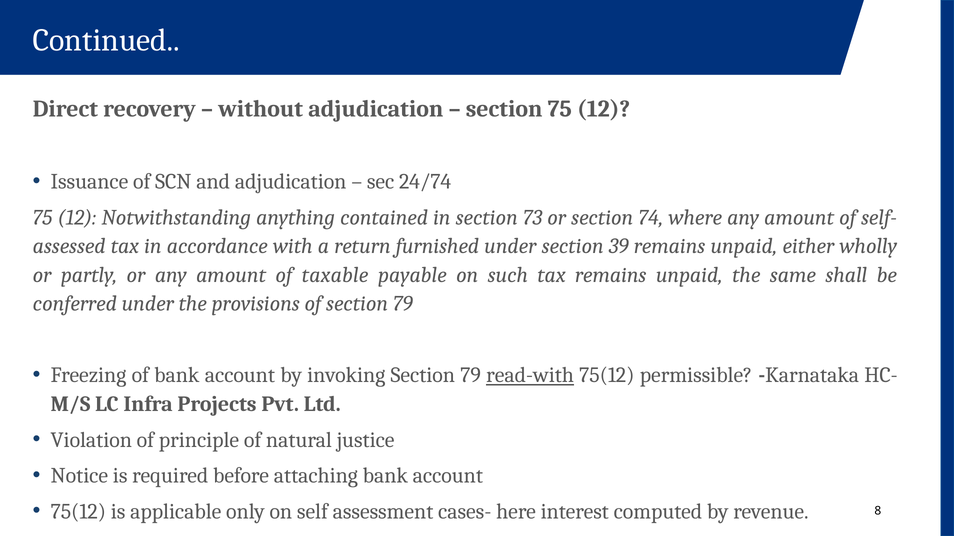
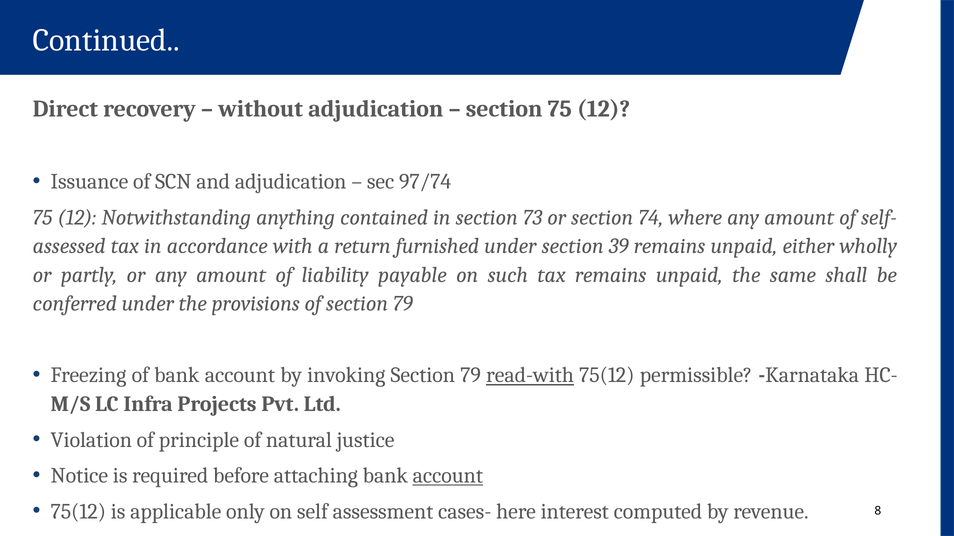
24/74: 24/74 -> 97/74
taxable: taxable -> liability
account at (448, 476) underline: none -> present
